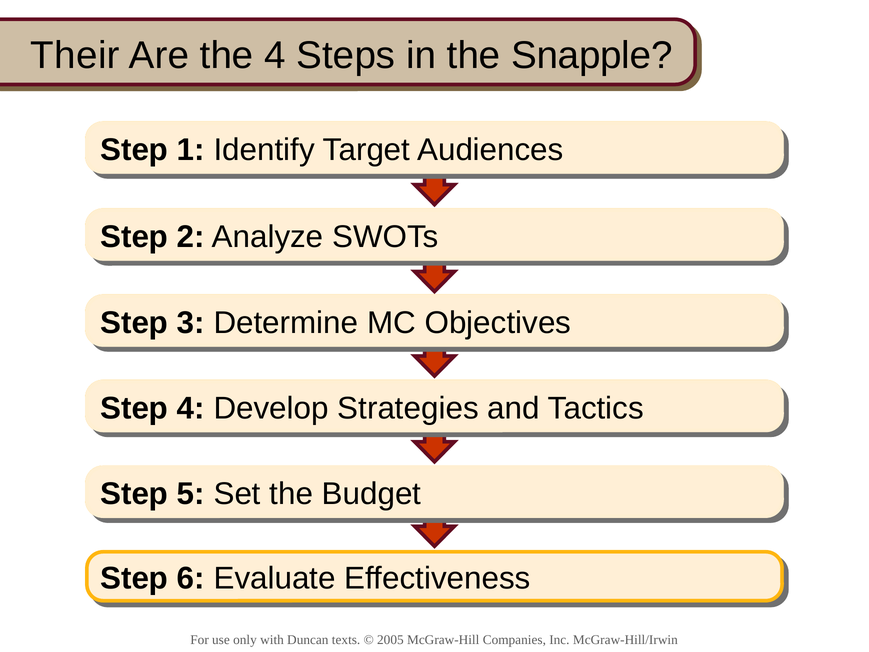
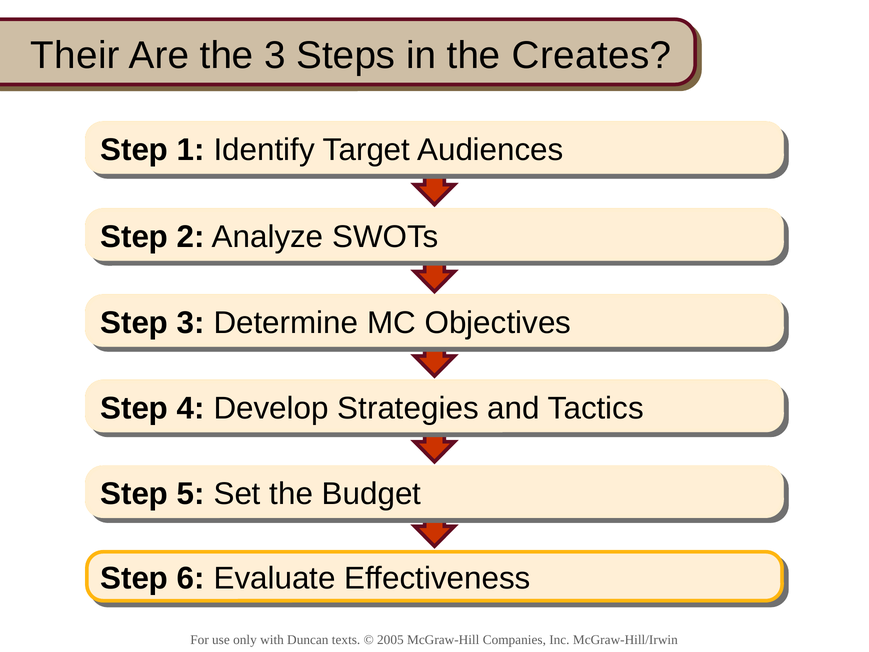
the 4: 4 -> 3
Snapple: Snapple -> Creates
